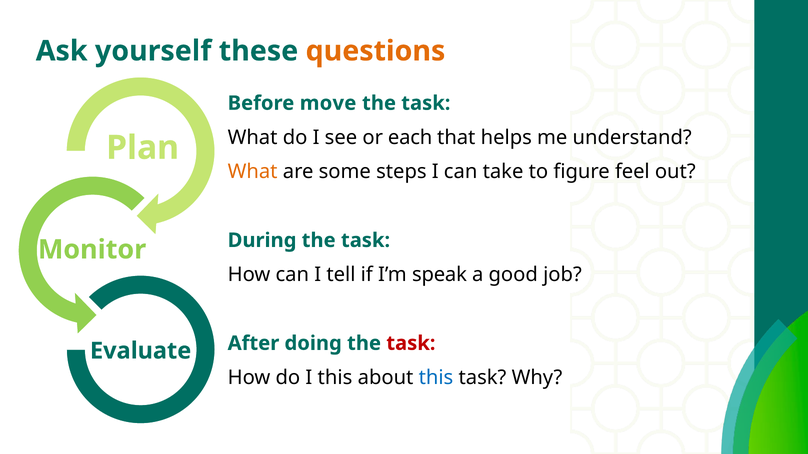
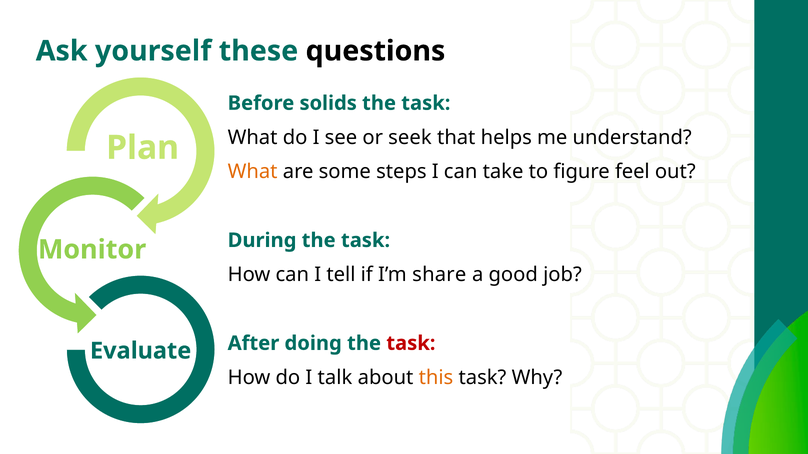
questions colour: orange -> black
move: move -> solids
each: each -> seek
speak: speak -> share
I this: this -> talk
this at (436, 378) colour: blue -> orange
